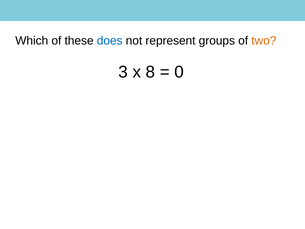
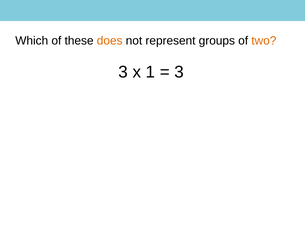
does colour: blue -> orange
8: 8 -> 1
0 at (179, 72): 0 -> 3
